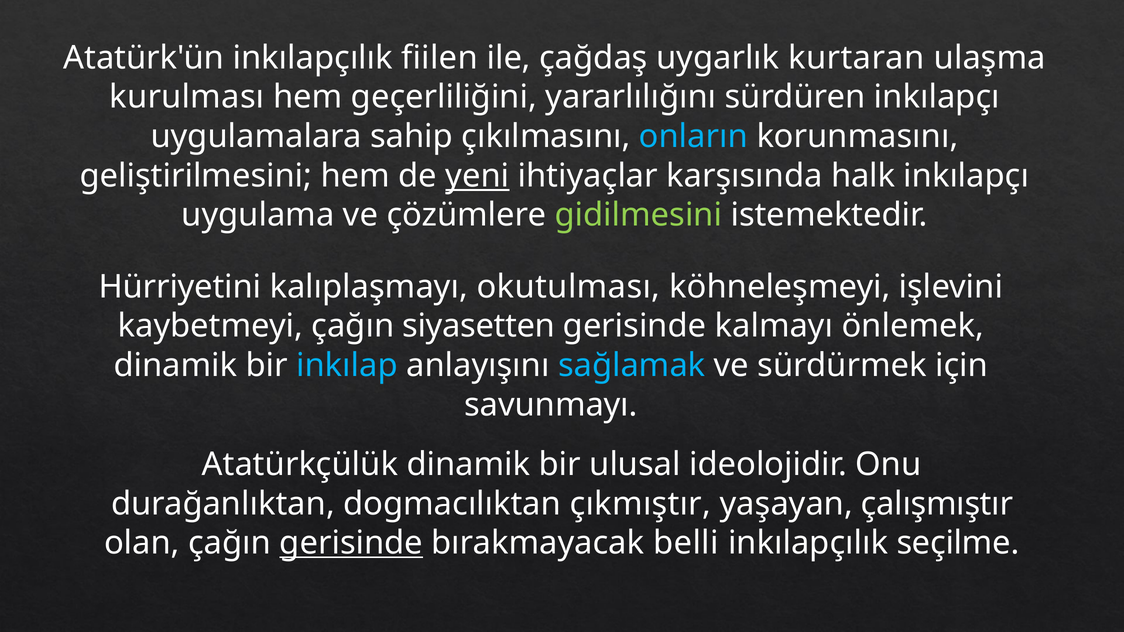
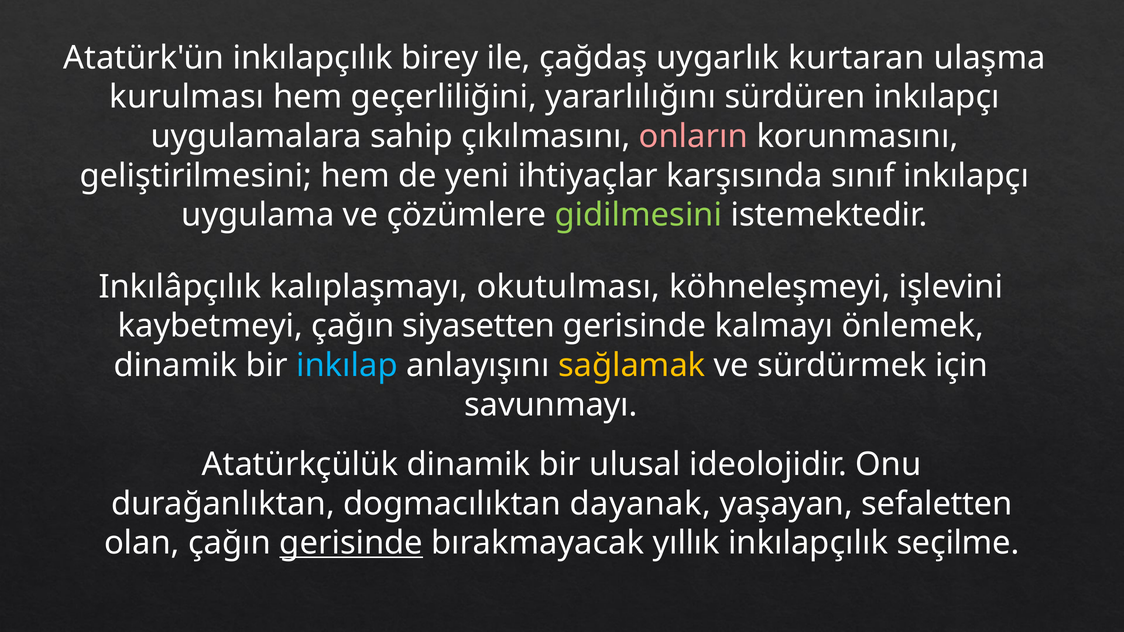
fiilen: fiilen -> birey
onların colour: light blue -> pink
yeni underline: present -> none
halk: halk -> sınıf
Hürriyetini: Hürriyetini -> Inkılâpçılık
sağlamak colour: light blue -> yellow
çıkmıştır: çıkmıştır -> dayanak
çalışmıştır: çalışmıştır -> sefaletten
belli: belli -> yıllık
